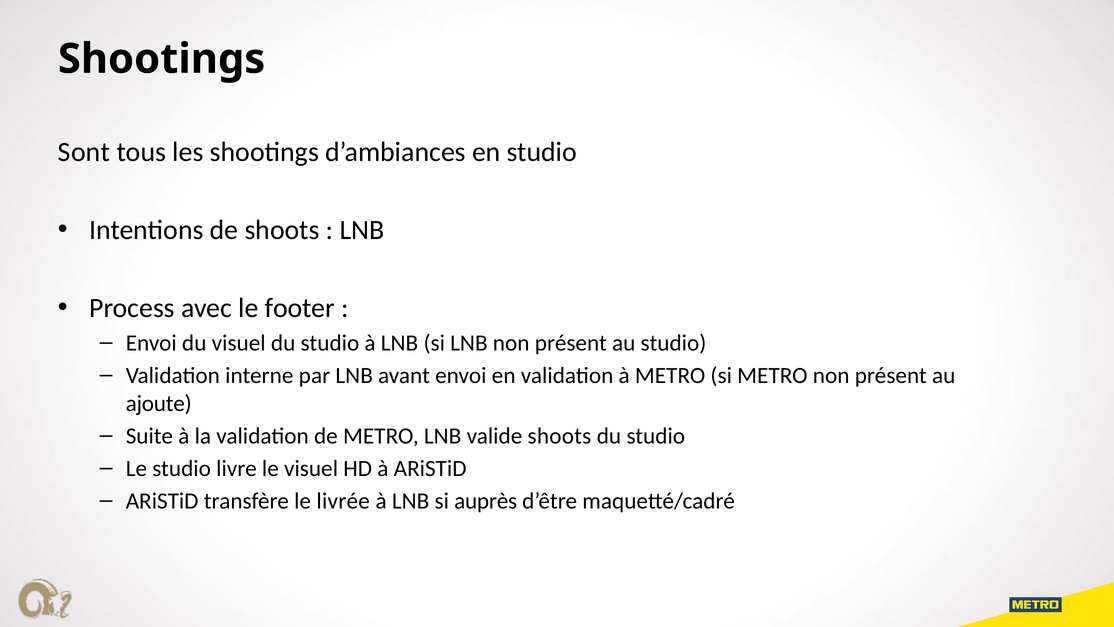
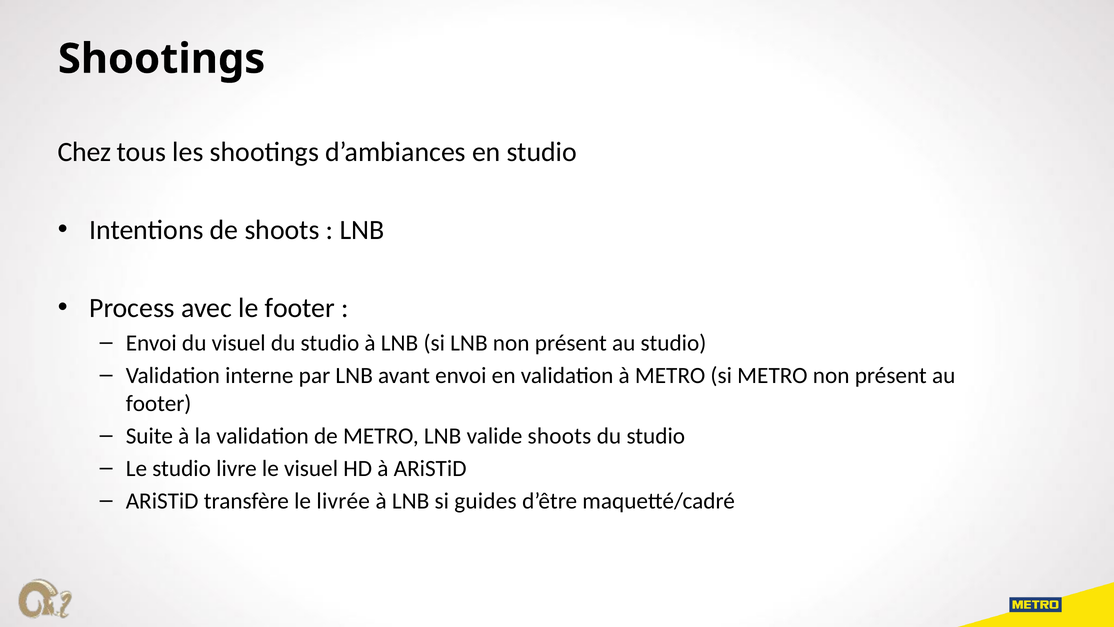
Sont: Sont -> Chez
ajoute at (159, 403): ajoute -> footer
auprès: auprès -> guides
